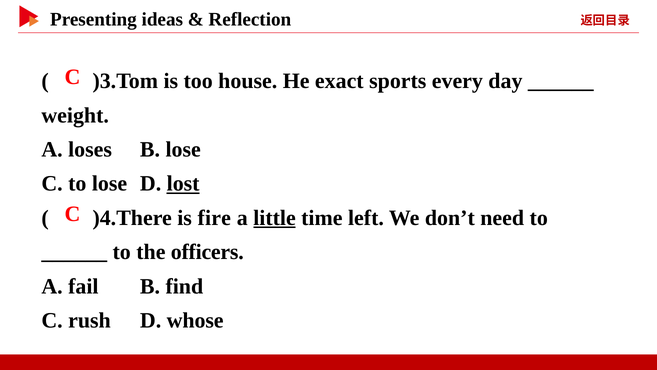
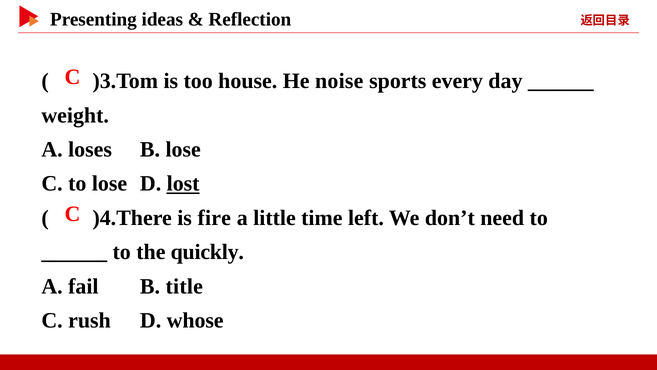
exact: exact -> noise
little underline: present -> none
officers: officers -> quickly
find: find -> title
